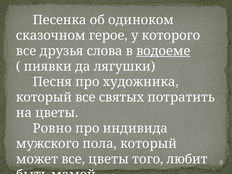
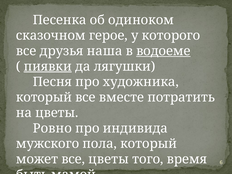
слова: слова -> наша
пиявки underline: none -> present
святых: святых -> вместе
любит: любит -> время
